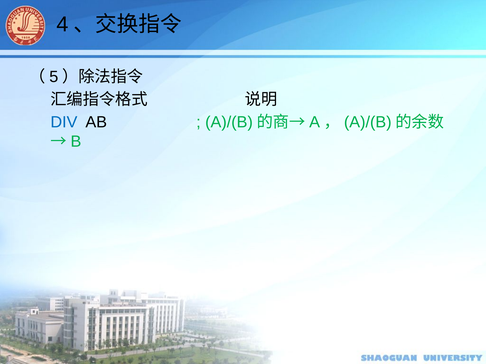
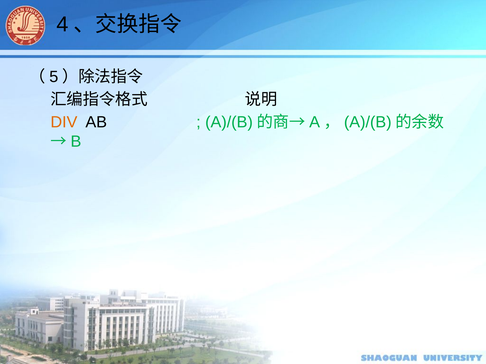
DIV colour: blue -> orange
